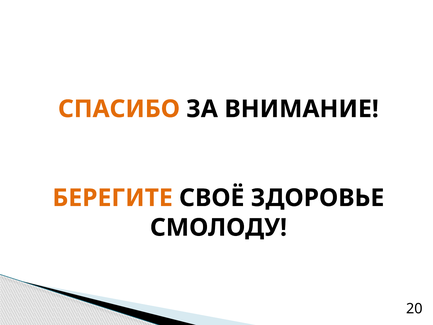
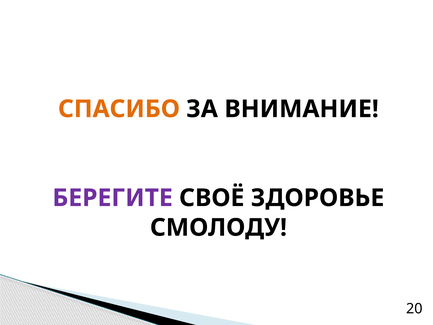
БЕРЕГИТЕ colour: orange -> purple
